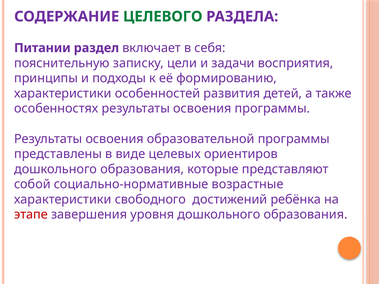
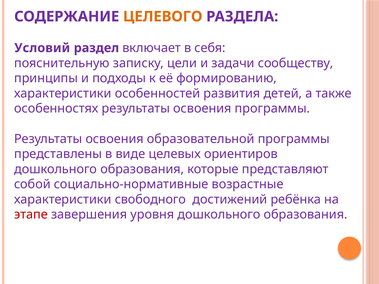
ЦЕЛЕВОГО colour: green -> orange
Питании: Питании -> Условий
восприятия: восприятия -> сообществу
